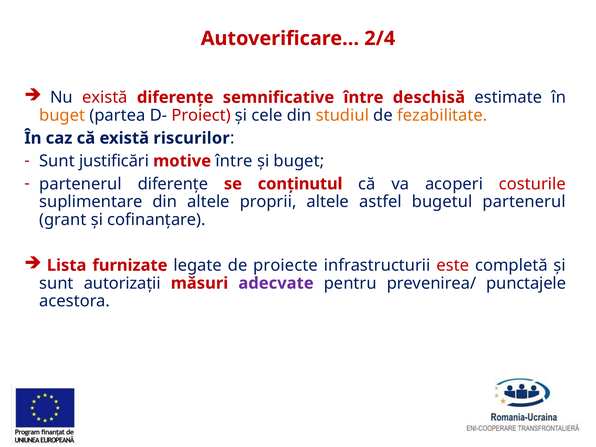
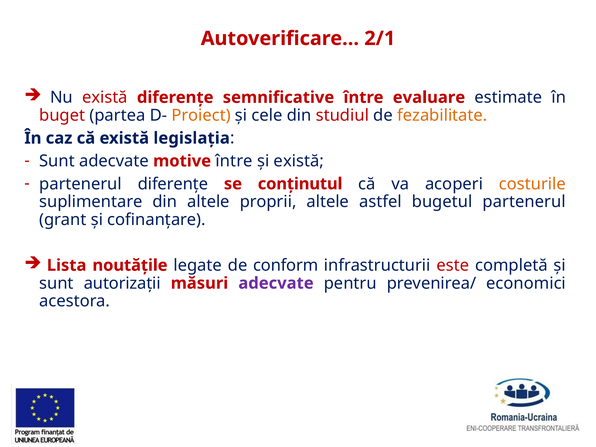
2/4: 2/4 -> 2/1
deschisă: deschisă -> evaluare
buget at (62, 115) colour: orange -> red
Proiect colour: red -> orange
studiul colour: orange -> red
riscurilor: riscurilor -> legislația
Sunt justificări: justificări -> adecvate
și buget: buget -> există
costurile colour: red -> orange
furnizate: furnizate -> noutățile
proiecte: proiecte -> conform
punctajele: punctajele -> economici
